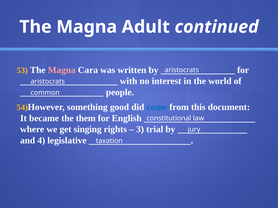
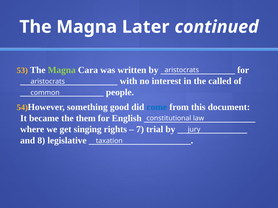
Adult: Adult -> Later
Magna at (62, 70) colour: pink -> light green
world: world -> called
3: 3 -> 7
4: 4 -> 8
